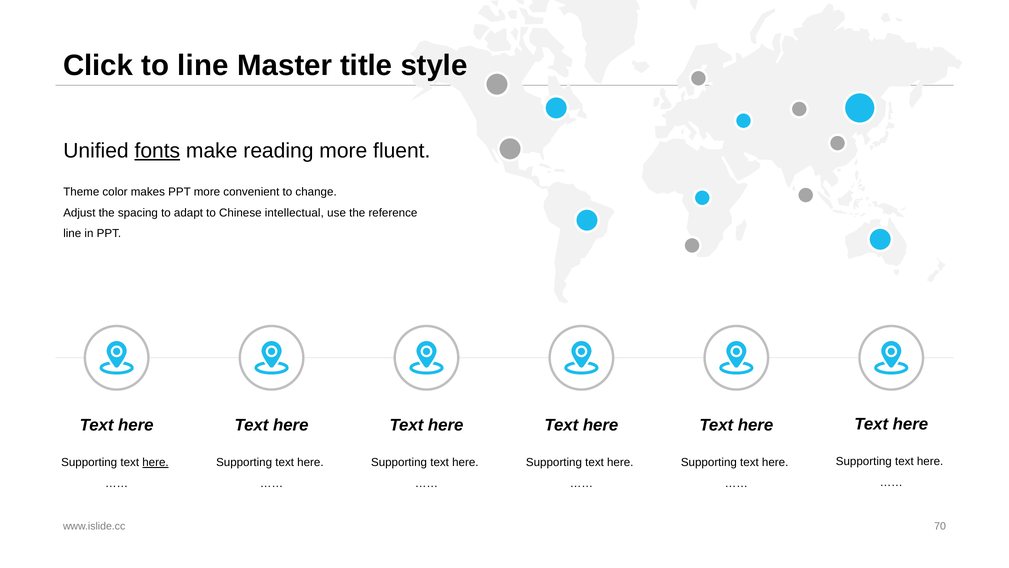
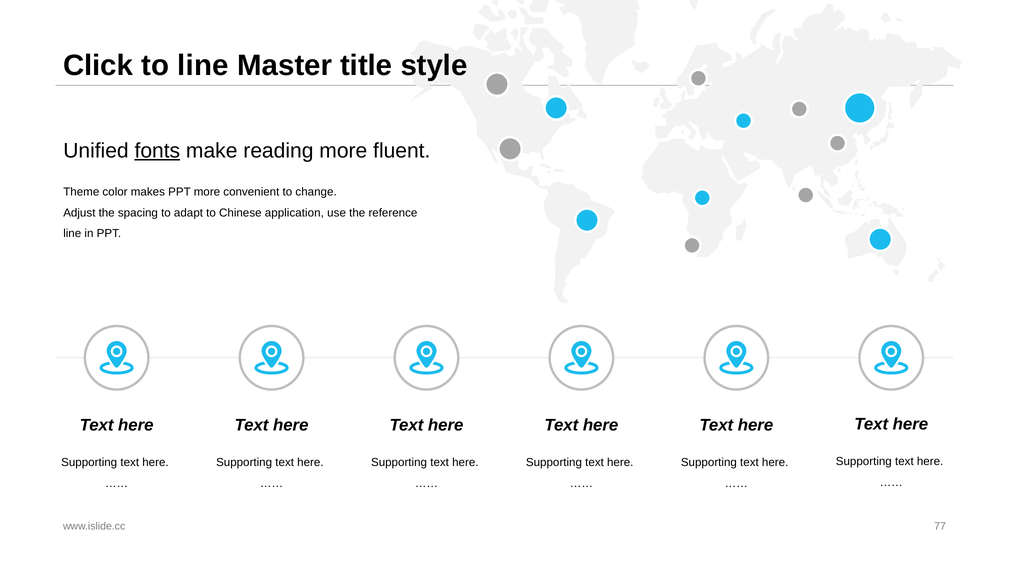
intellectual: intellectual -> application
here at (155, 462) underline: present -> none
70: 70 -> 77
